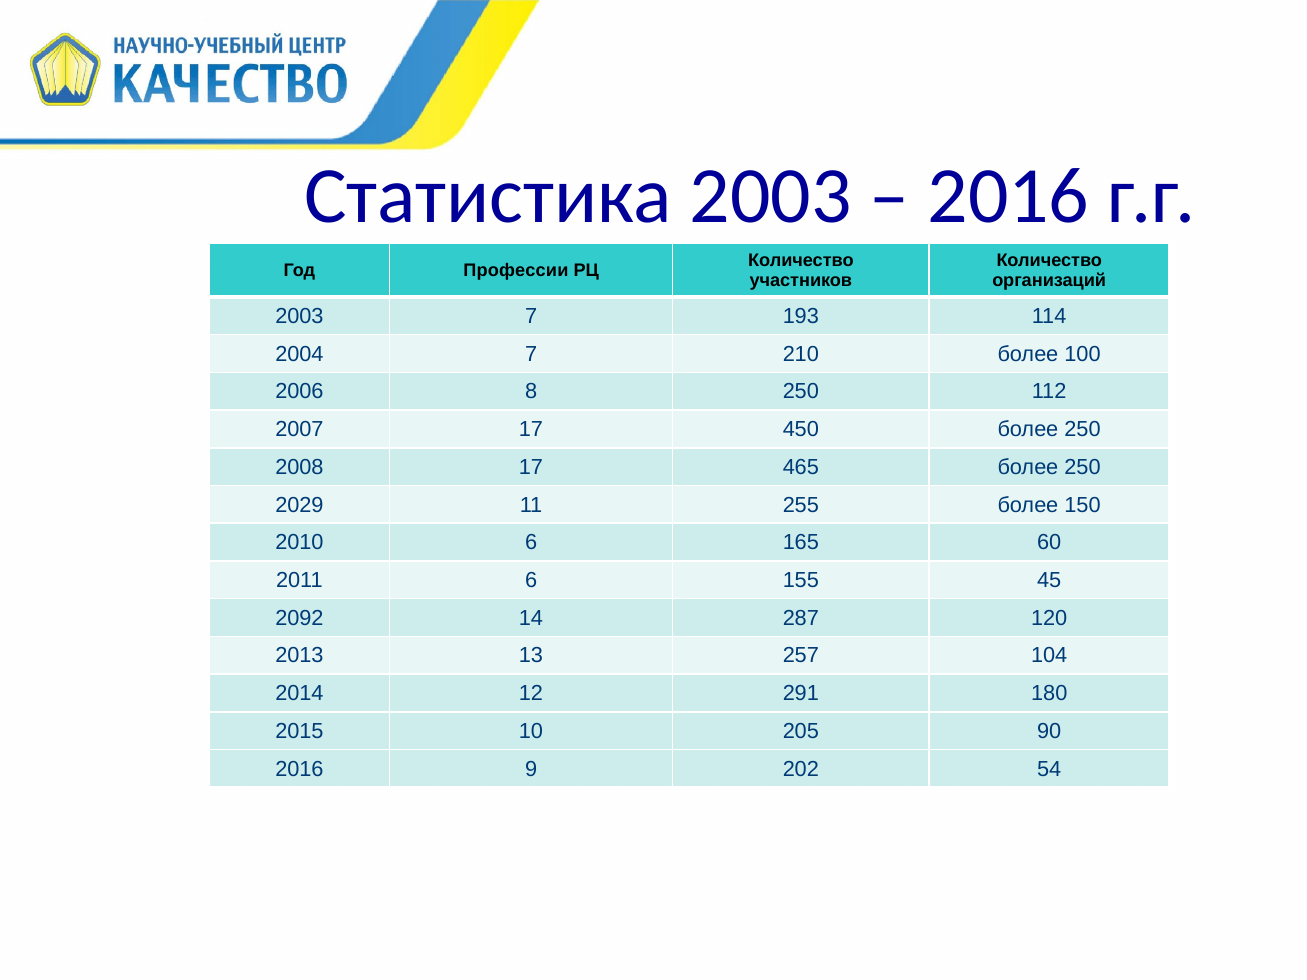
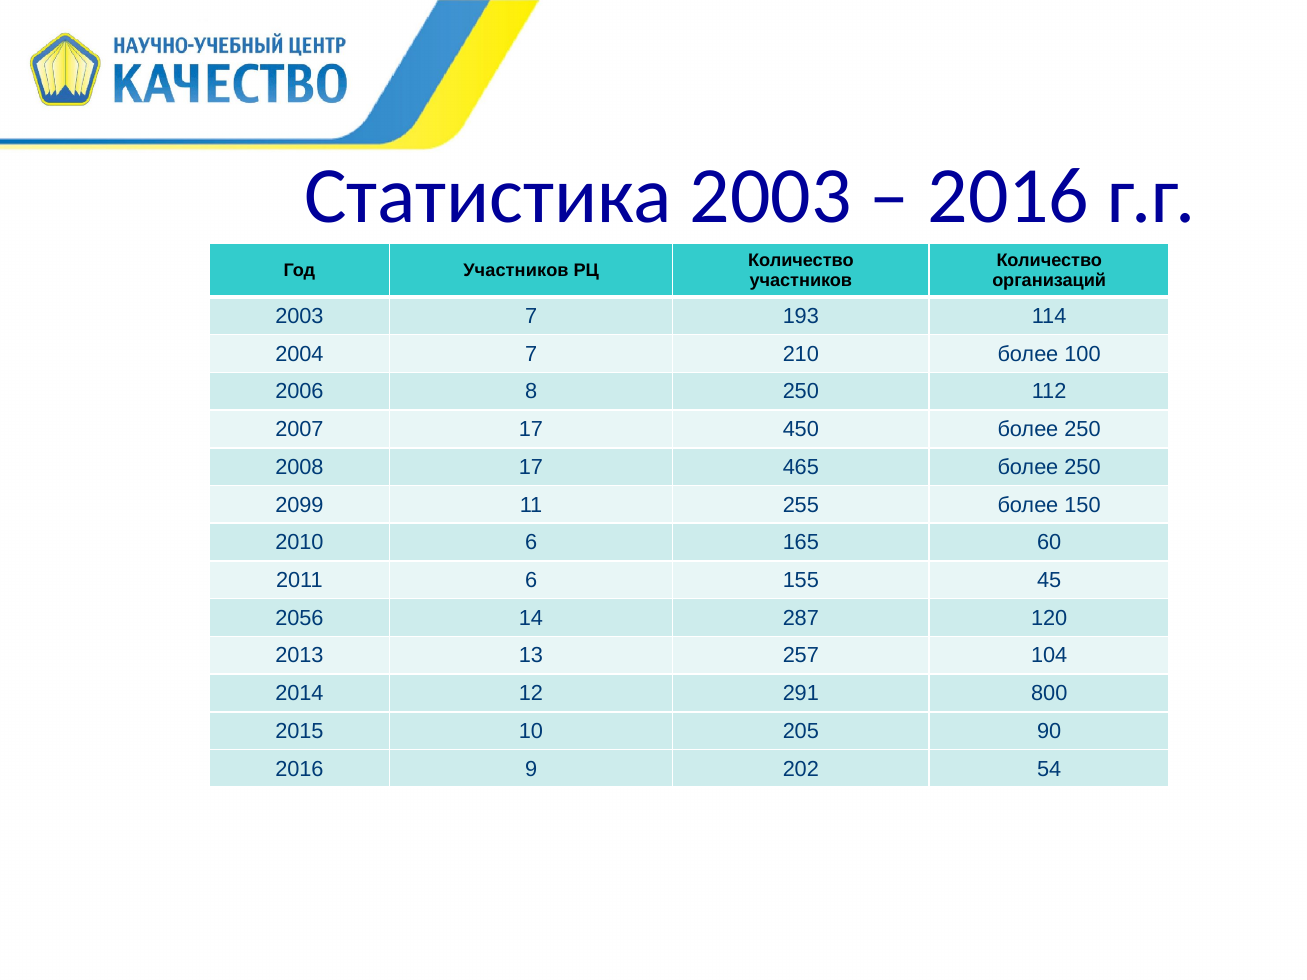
Год Профессии: Профессии -> Участников
2029: 2029 -> 2099
2092: 2092 -> 2056
180: 180 -> 800
